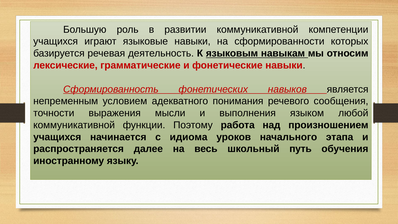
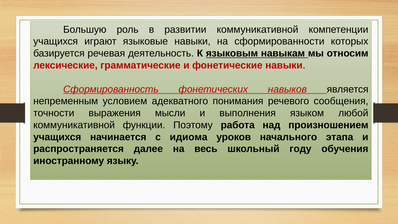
путь: путь -> году
